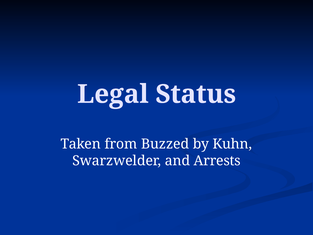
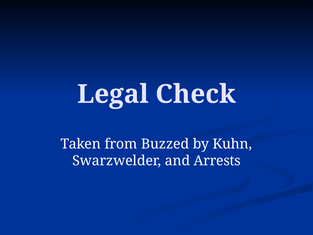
Status: Status -> Check
